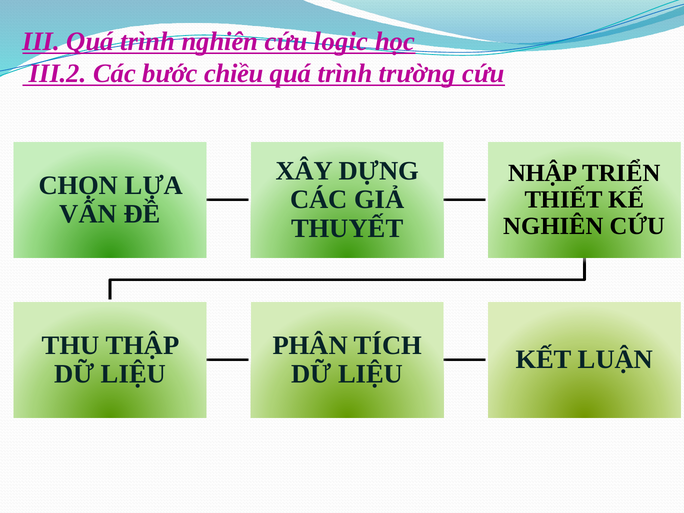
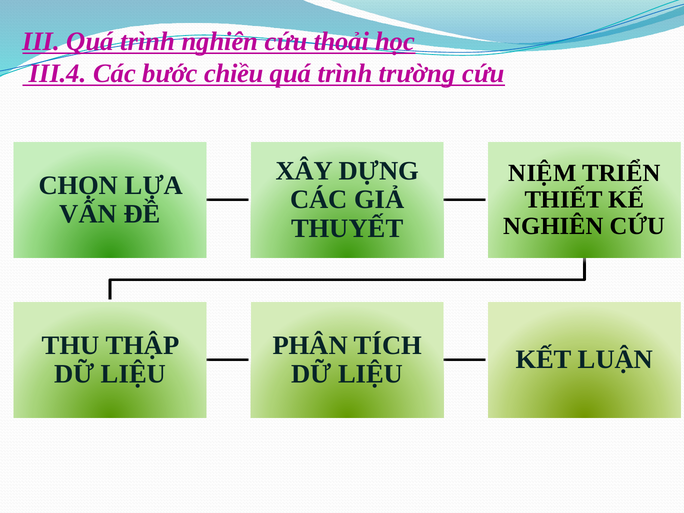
logic: logic -> thoải
III.2: III.2 -> III.4
NHẬP: NHẬP -> NIỆM
